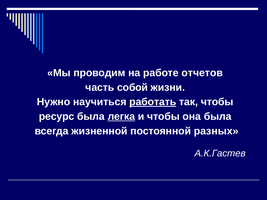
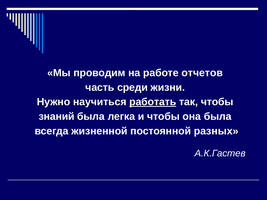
собой: собой -> среди
ресурс: ресурс -> знаний
легка underline: present -> none
